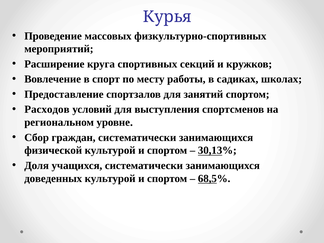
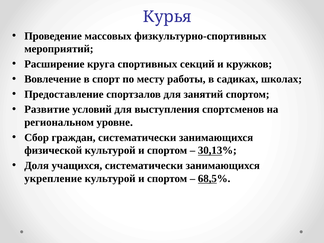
Расходов: Расходов -> Развитие
доведенных: доведенных -> укрепление
